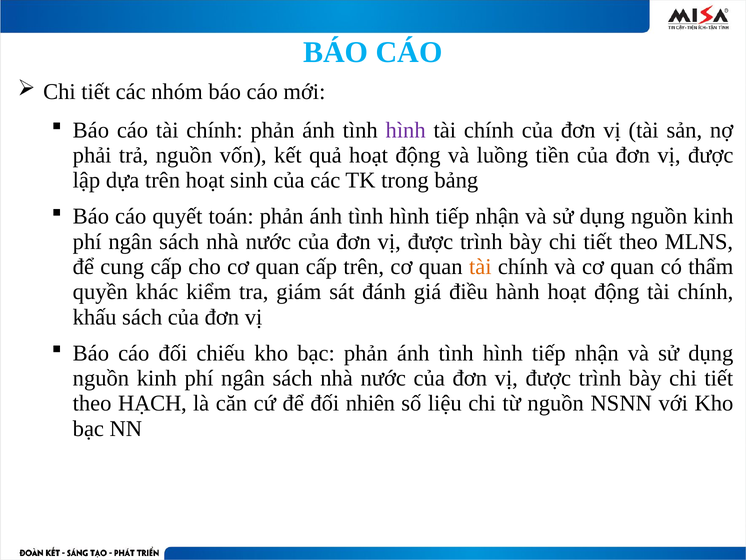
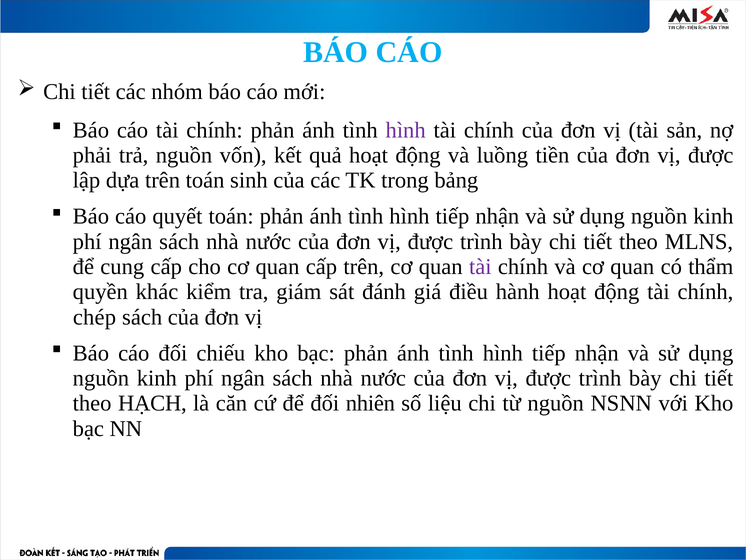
trên hoạt: hoạt -> toán
tài at (480, 267) colour: orange -> purple
khấu: khấu -> chép
